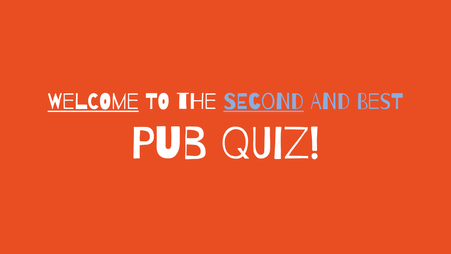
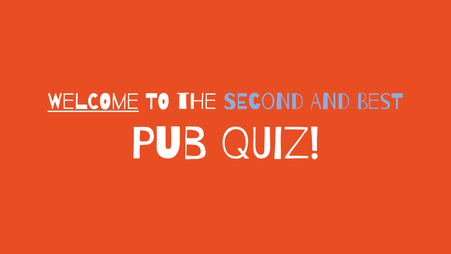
SECOND underline: present -> none
